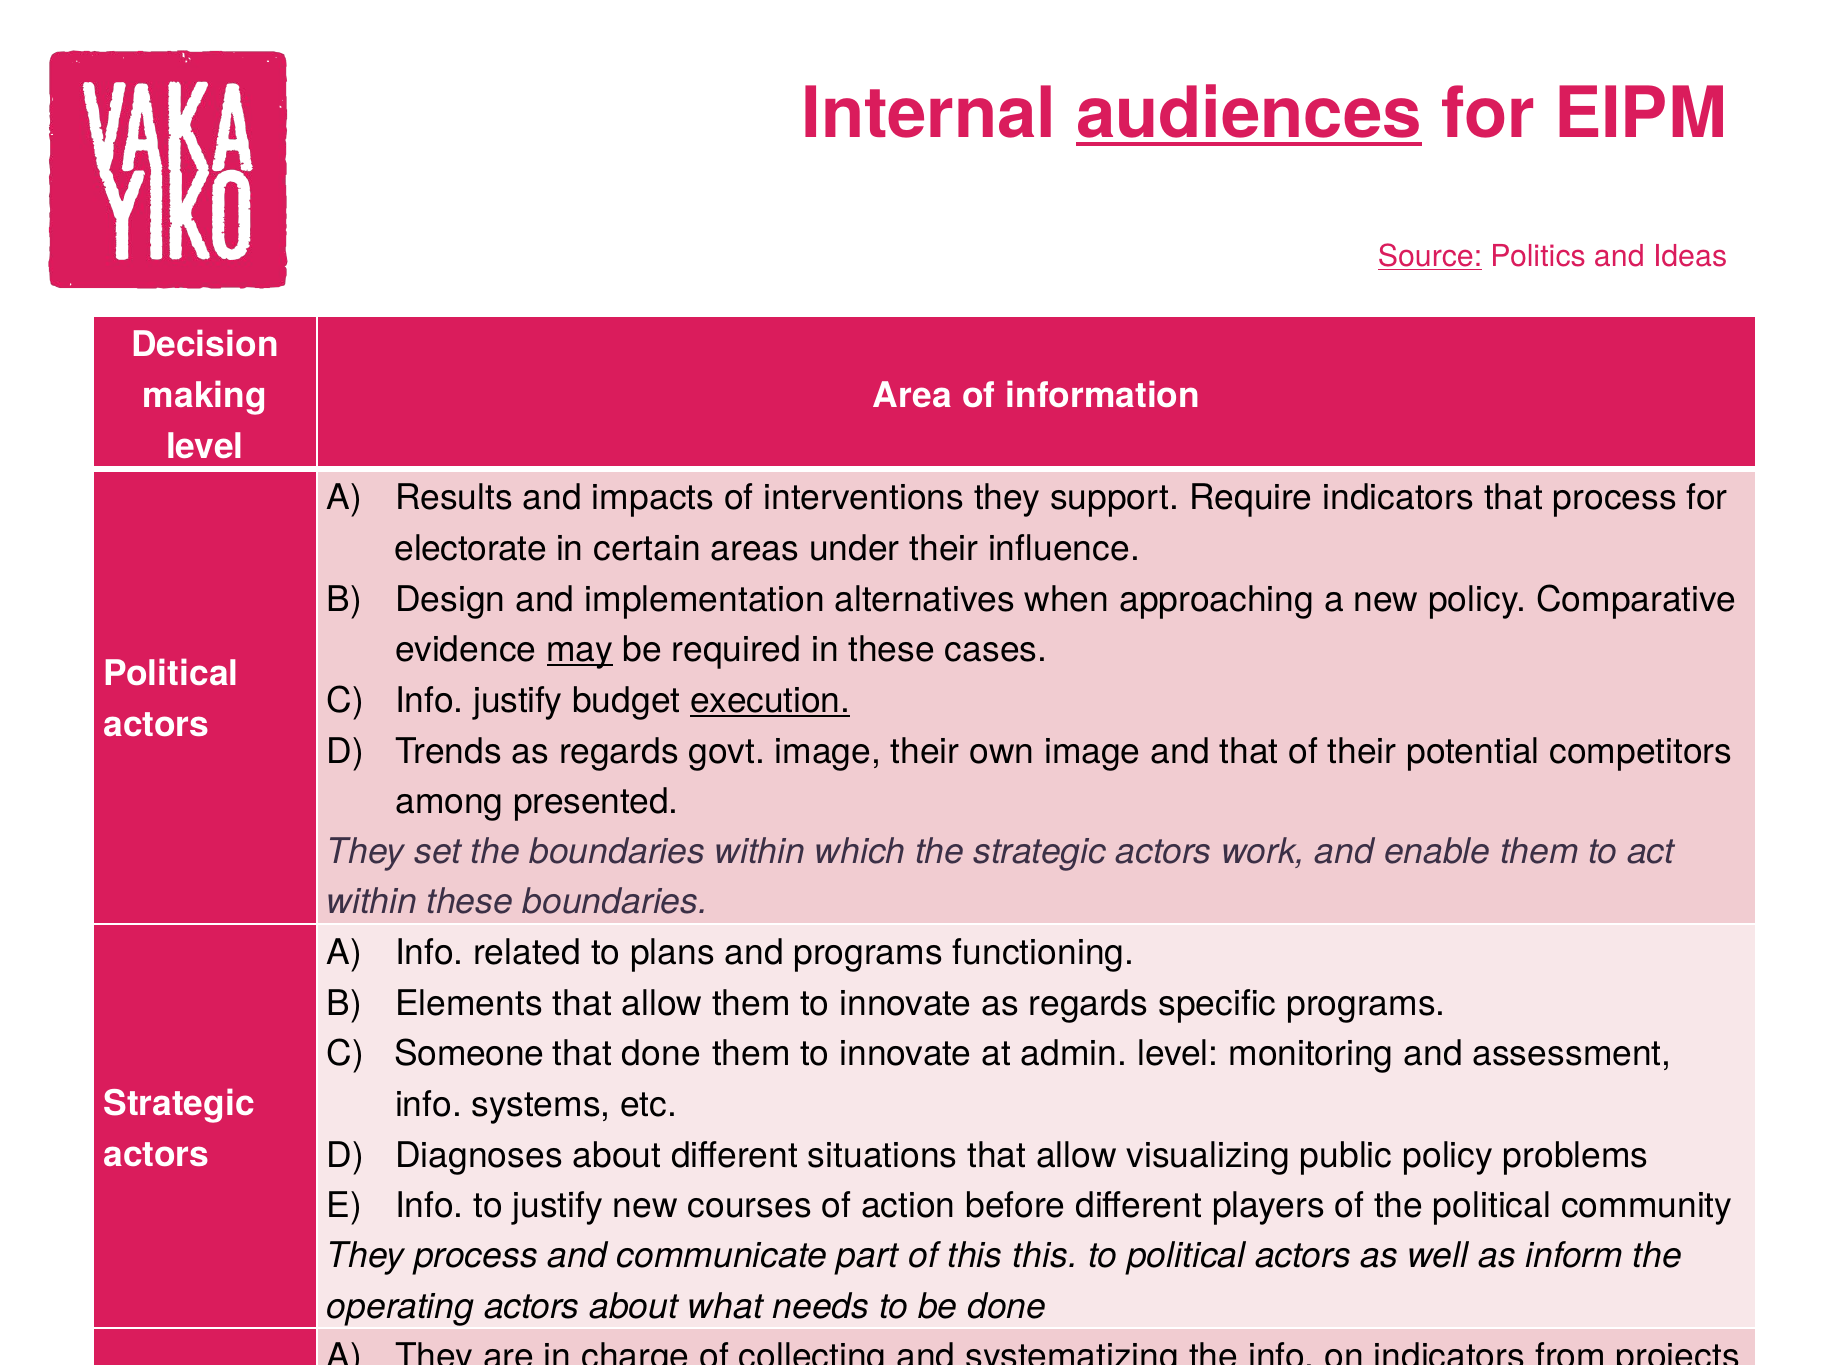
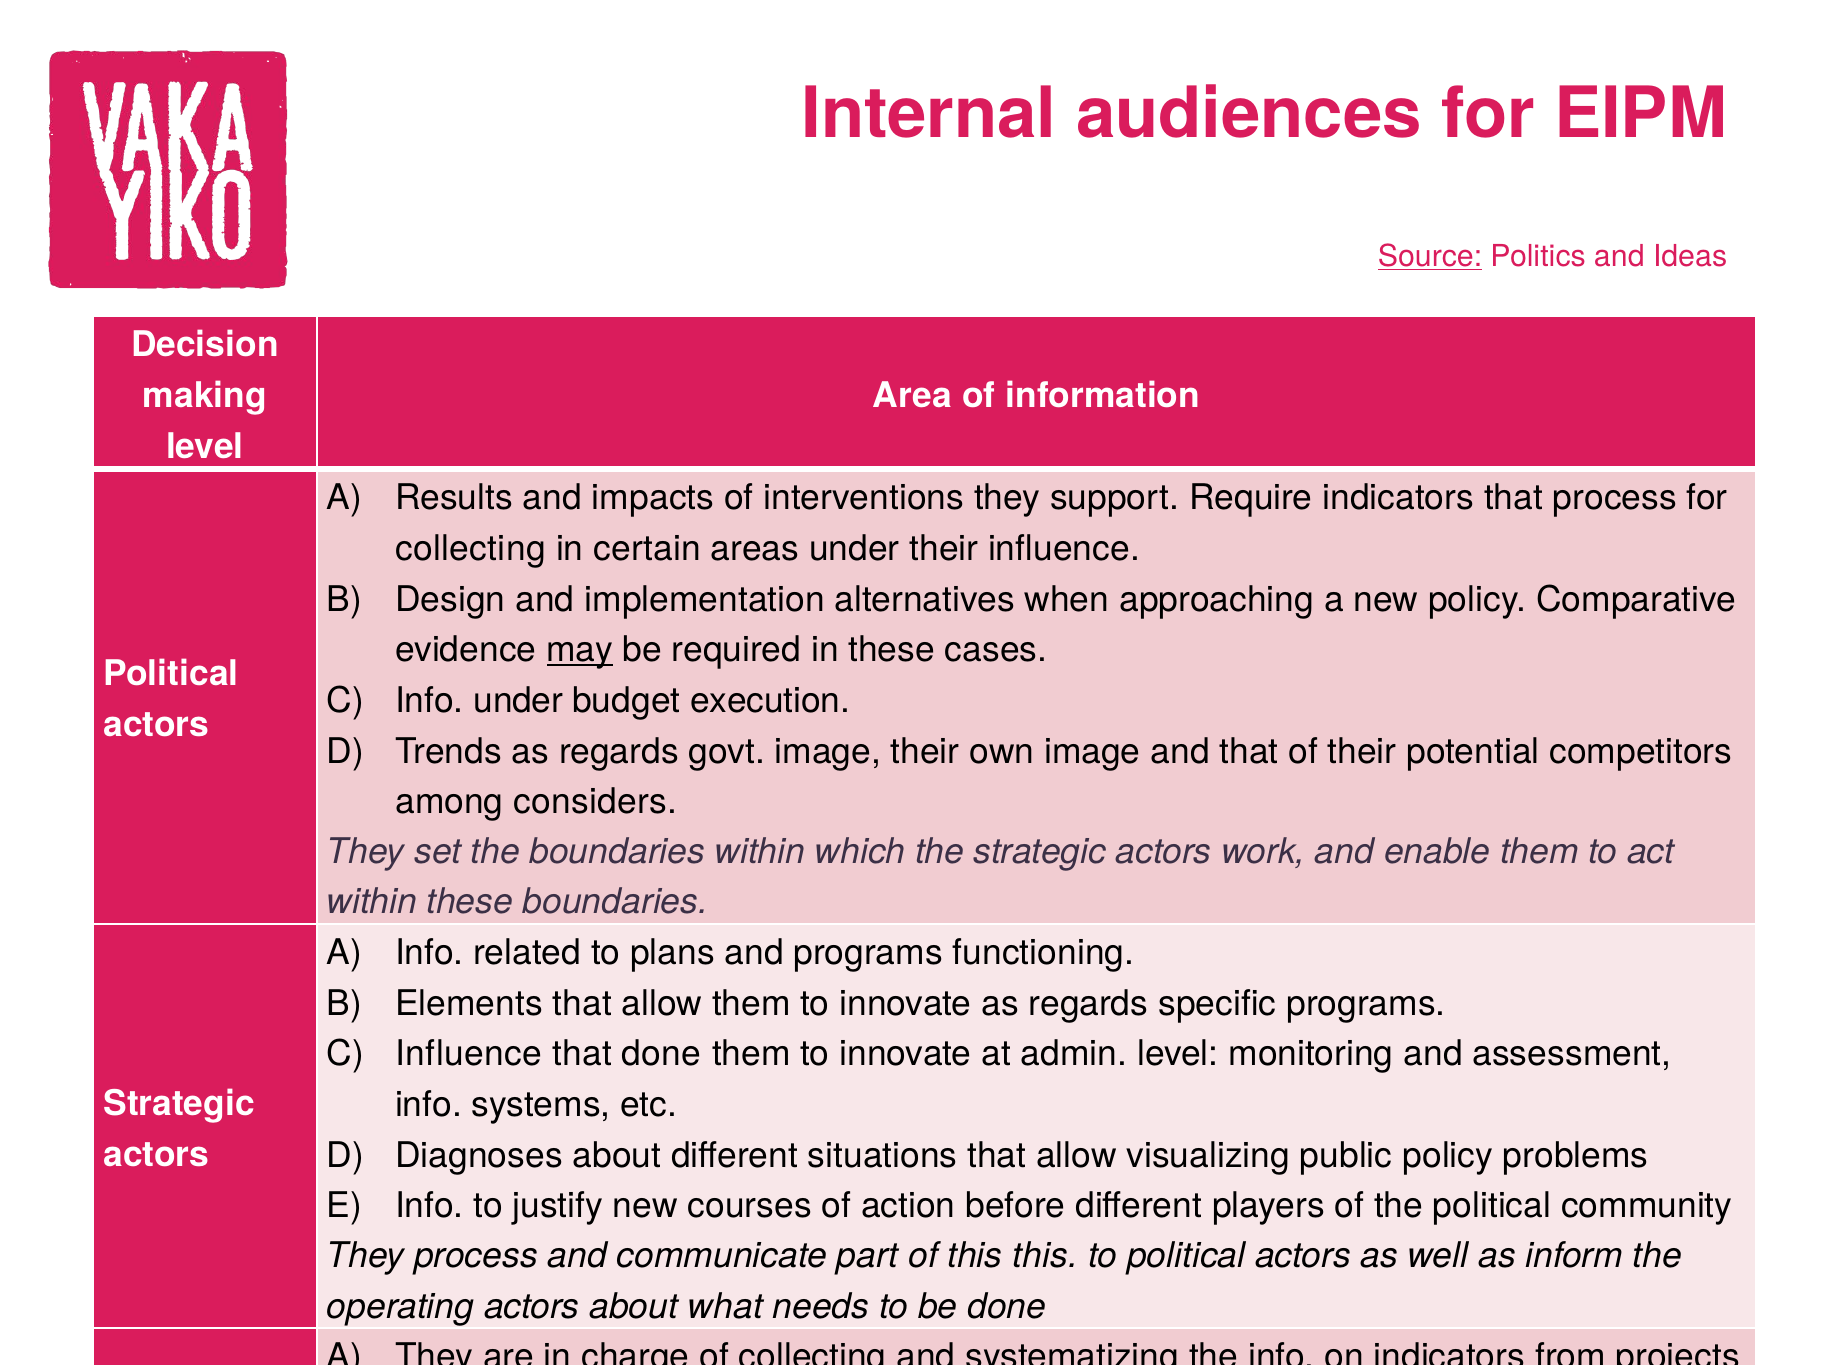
audiences underline: present -> none
electorate at (471, 549): electorate -> collecting
Info justify: justify -> under
execution underline: present -> none
presented: presented -> considers
Someone at (469, 1055): Someone -> Influence
